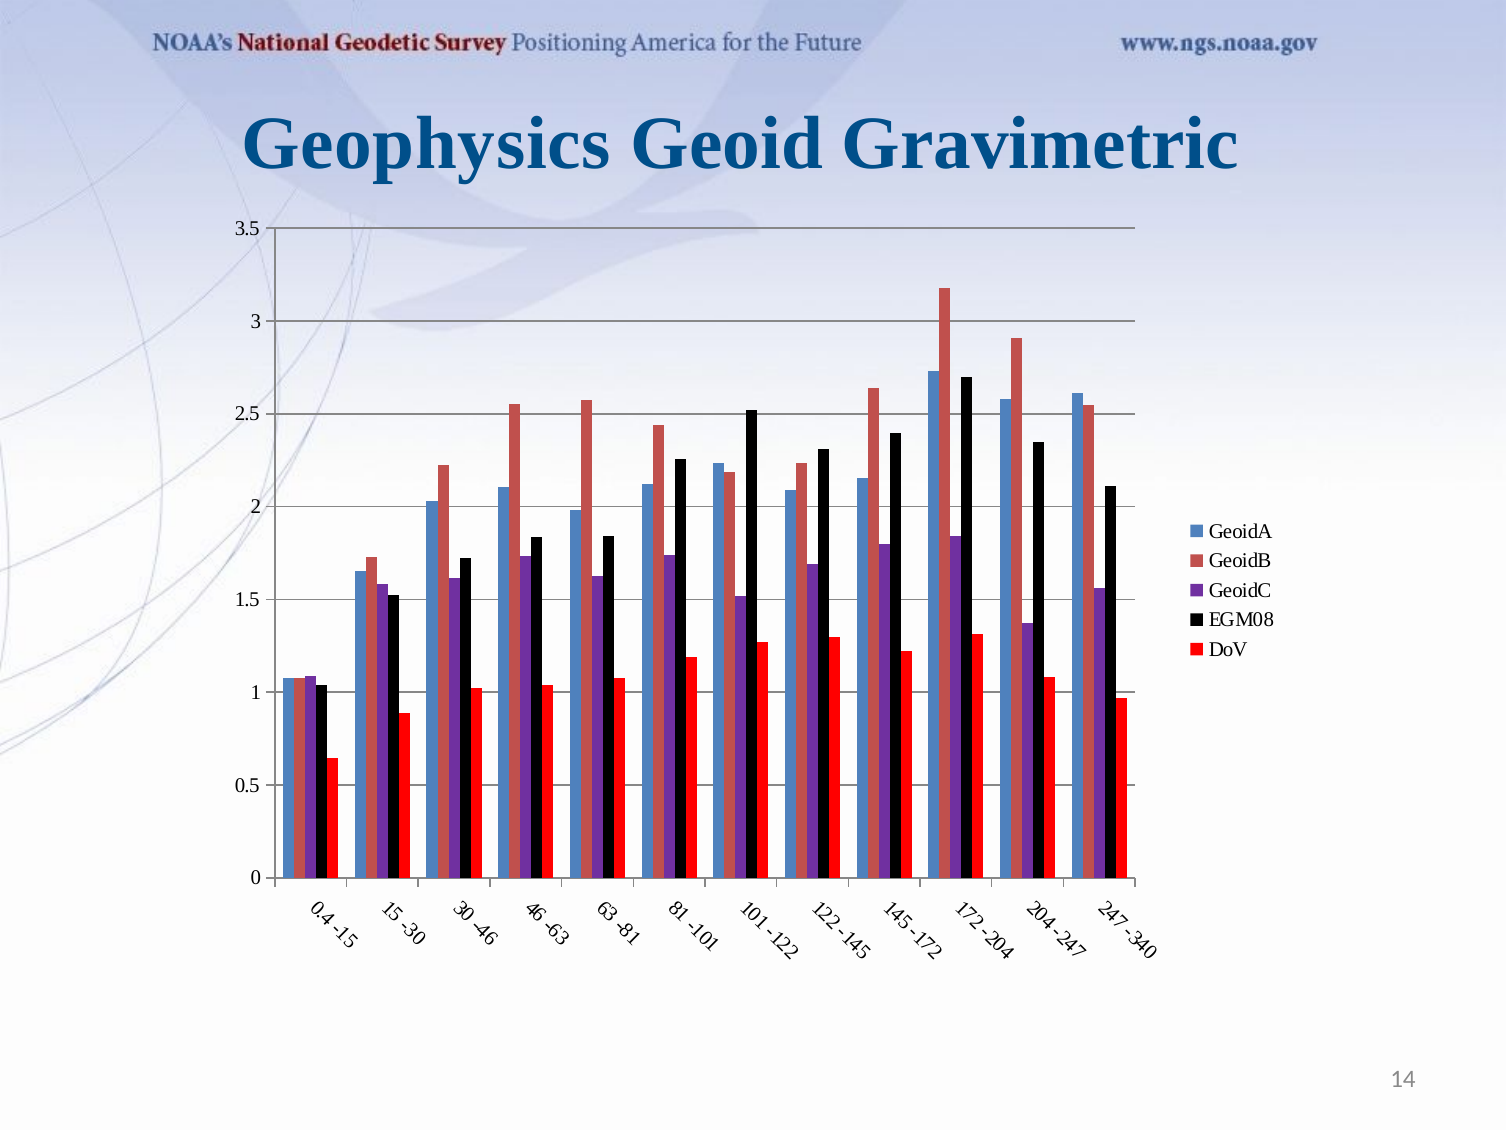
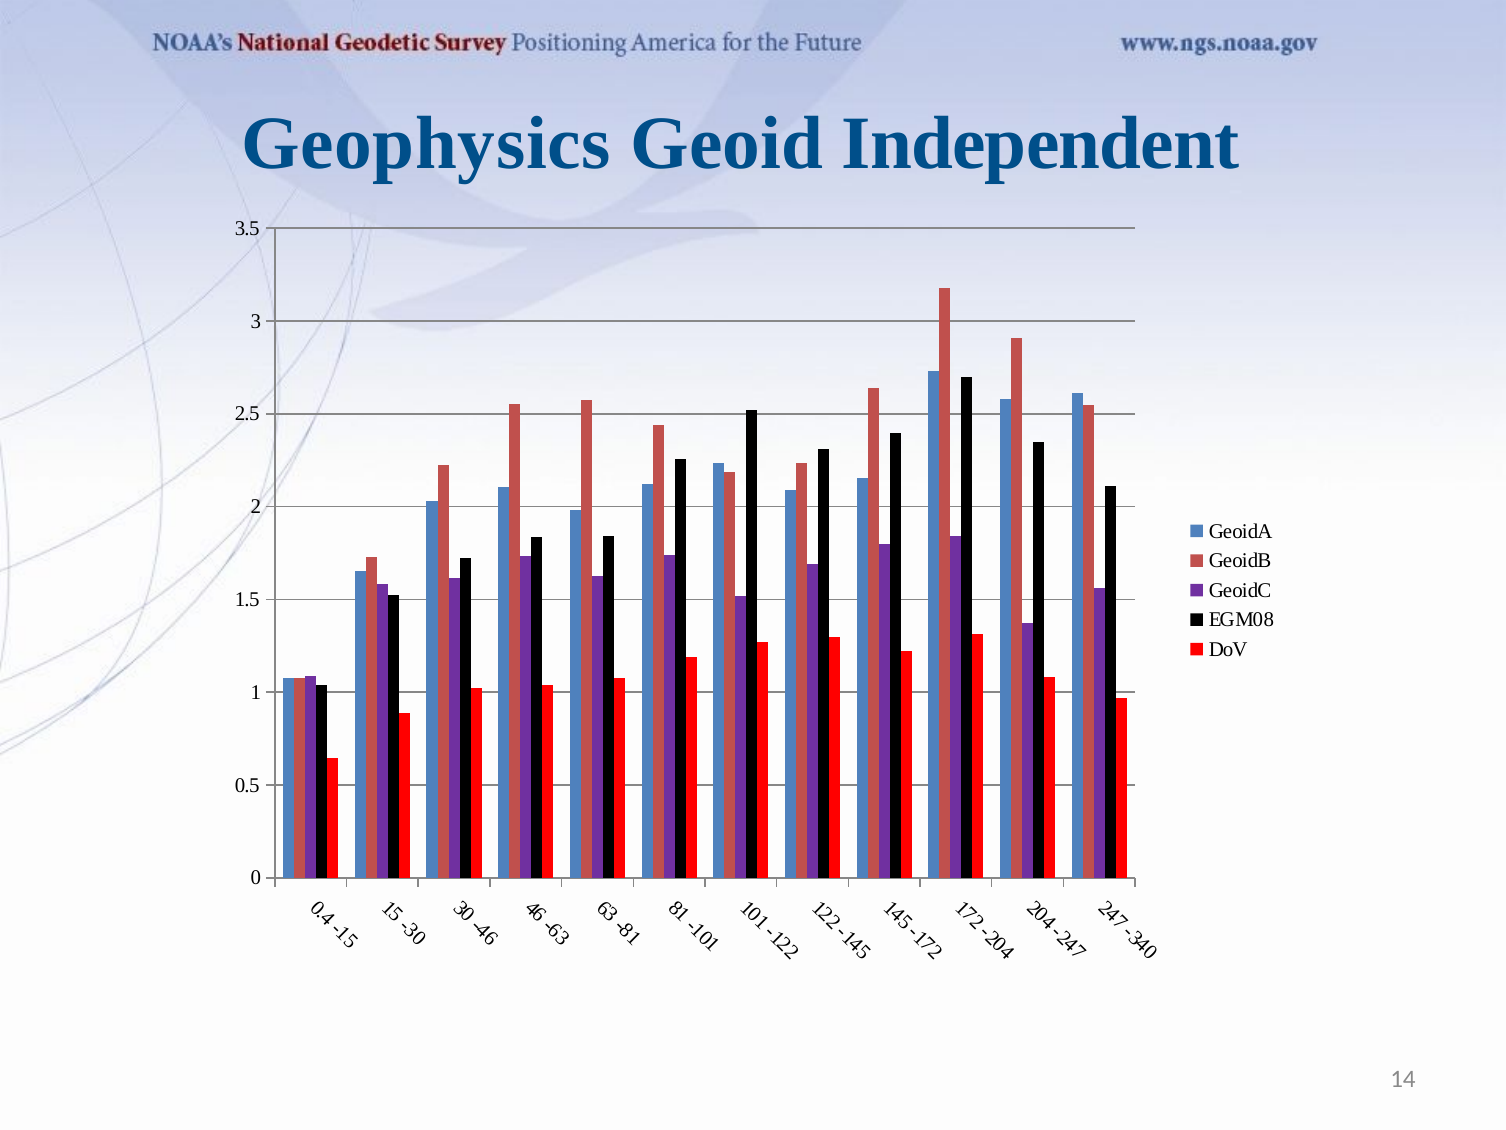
Gravimetric: Gravimetric -> Independent
